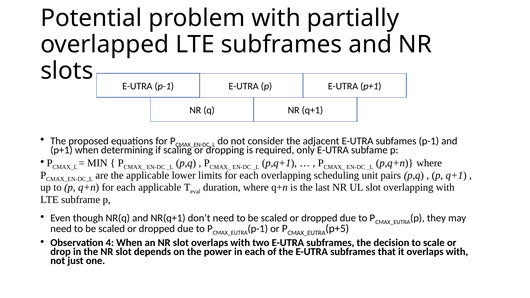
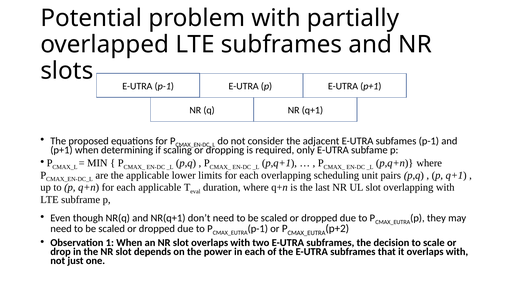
p+5: p+5 -> p+2
4: 4 -> 1
